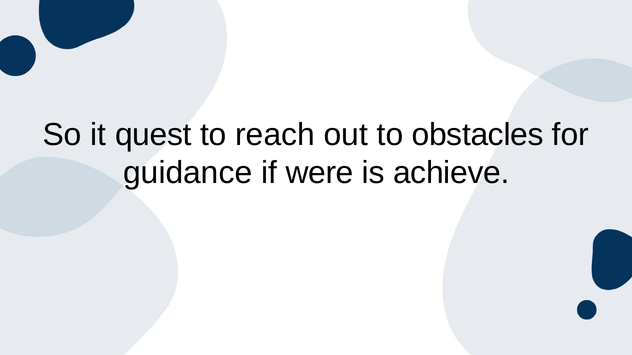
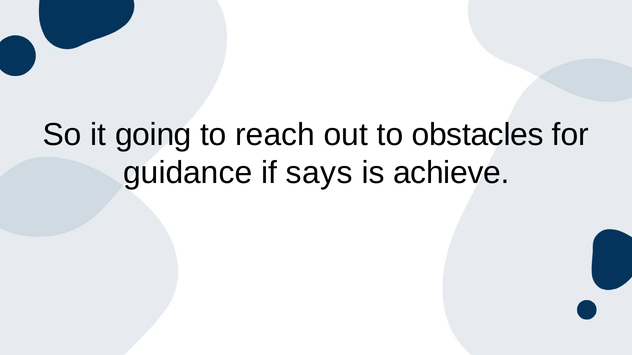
quest: quest -> going
were: were -> says
